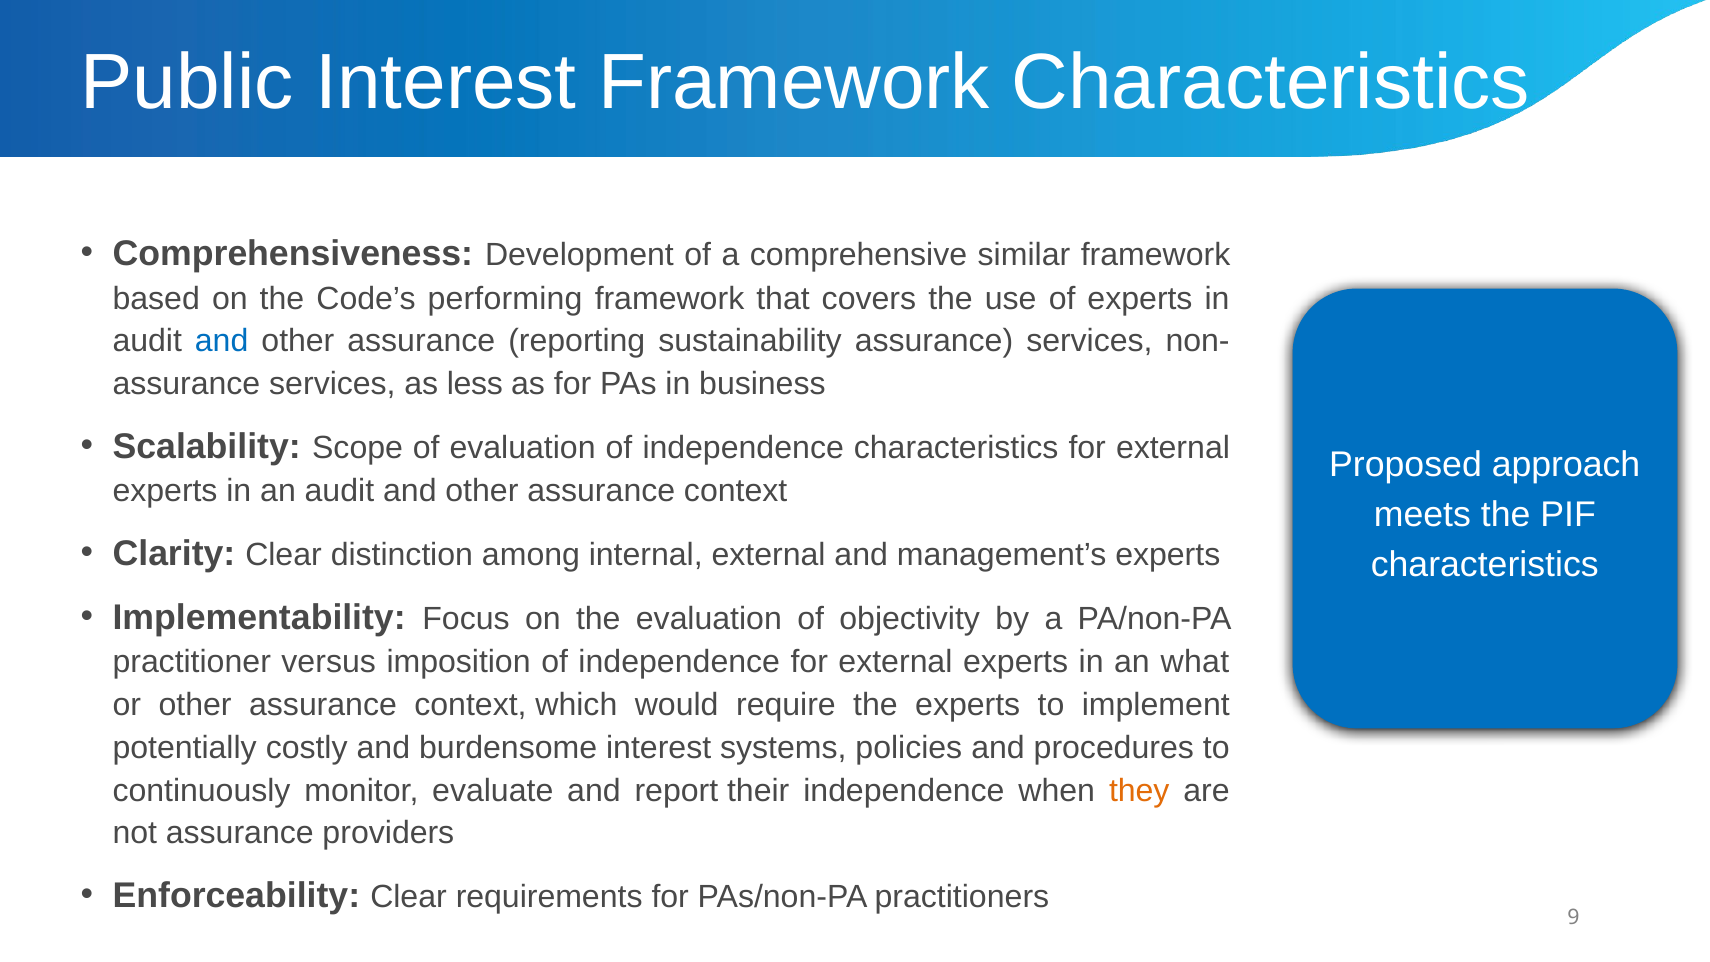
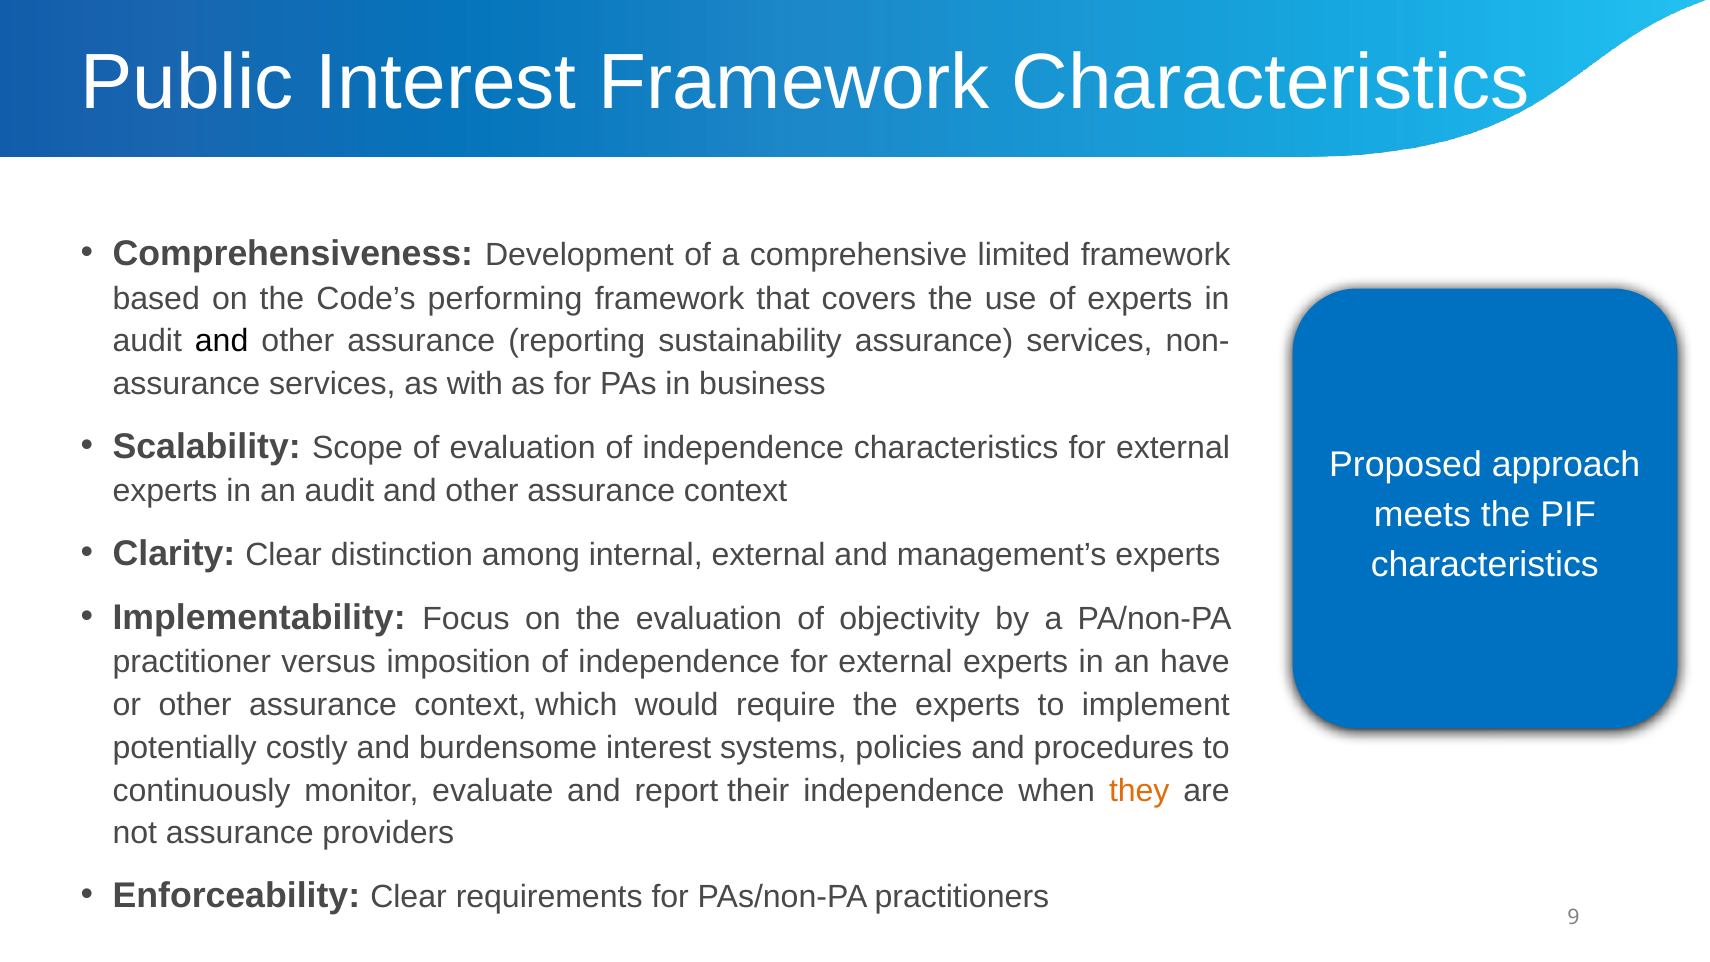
similar: similar -> limited
and at (222, 341) colour: blue -> black
less: less -> with
what: what -> have
